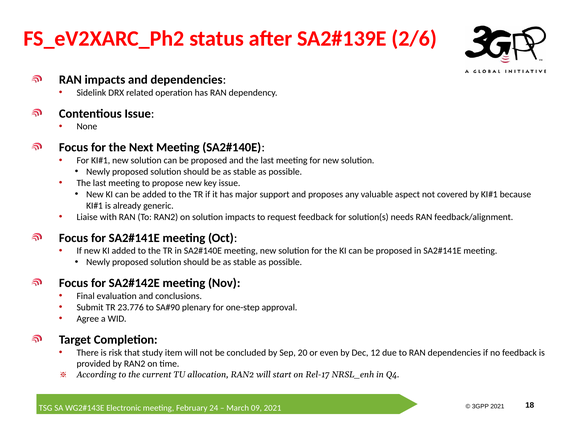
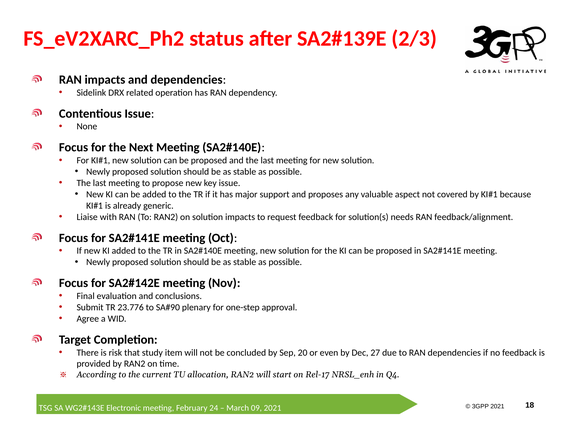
2/6: 2/6 -> 2/3
12: 12 -> 27
